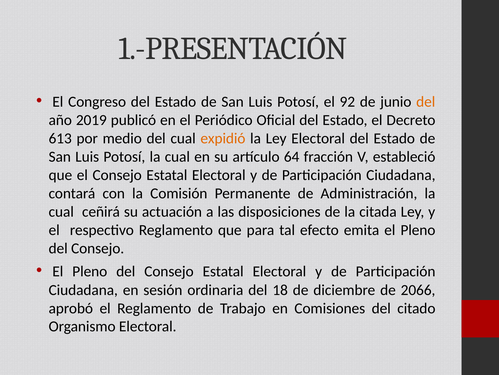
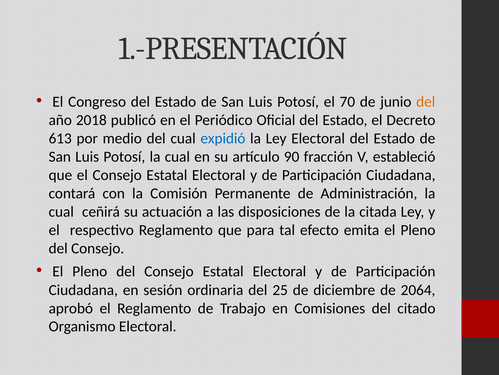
92: 92 -> 70
2019: 2019 -> 2018
expidió colour: orange -> blue
64: 64 -> 90
18: 18 -> 25
2066: 2066 -> 2064
